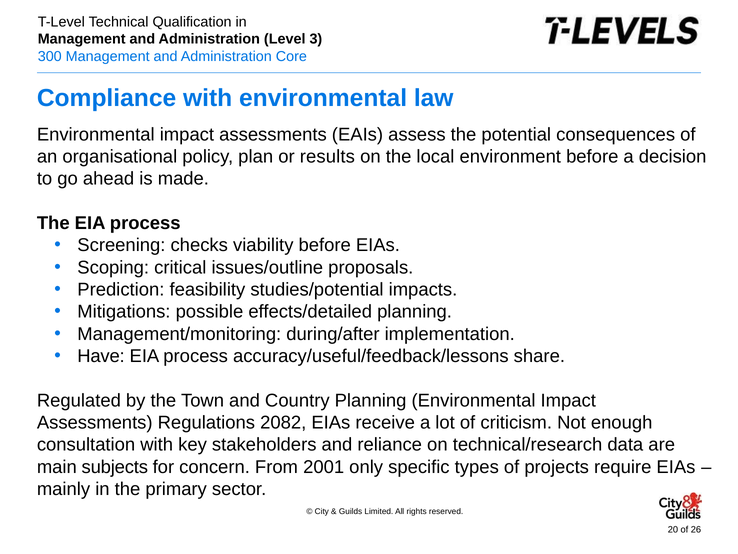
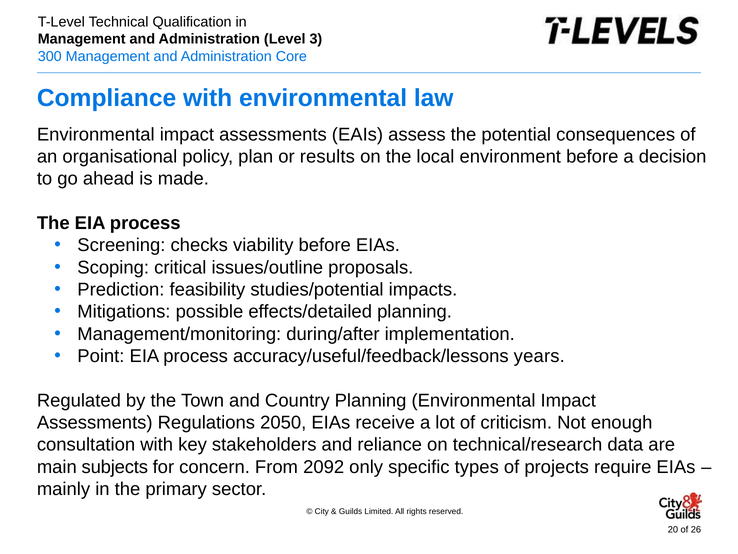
Have: Have -> Point
share: share -> years
2082: 2082 -> 2050
2001: 2001 -> 2092
